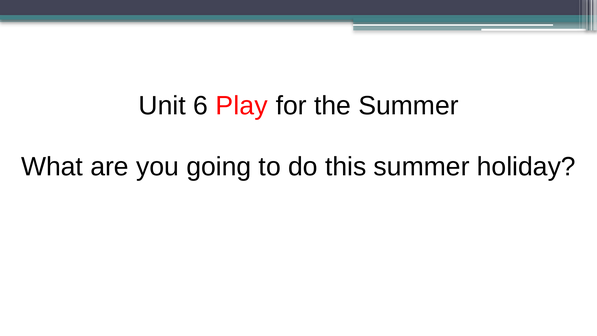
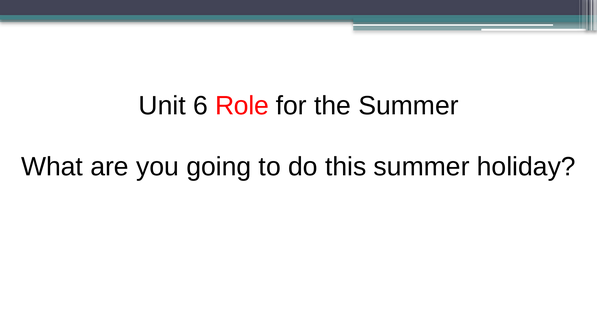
Play: Play -> Role
